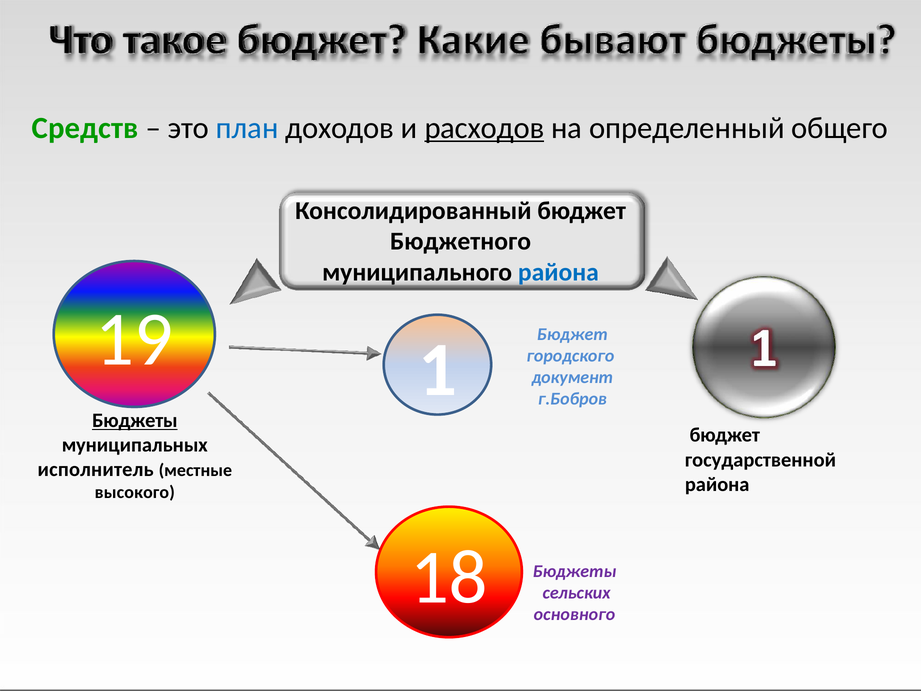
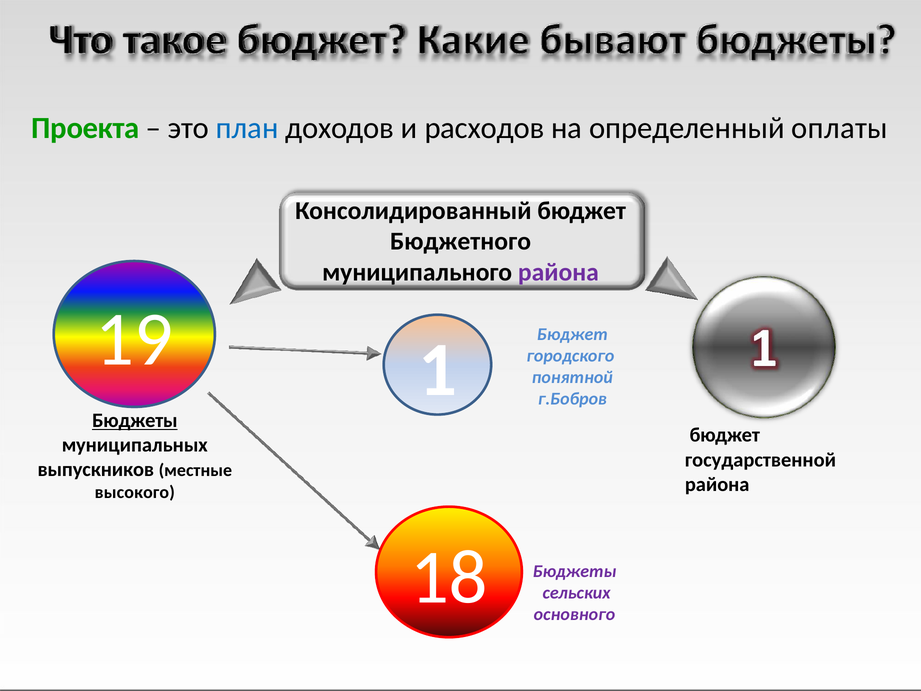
Средств: Средств -> Проекта
расходов underline: present -> none
общего: общего -> оплаты
района at (558, 272) colour: blue -> purple
документ: документ -> понятной
исполнитель: исполнитель -> выпускников
